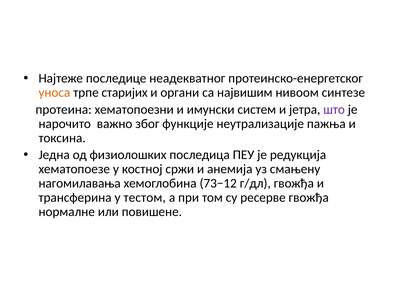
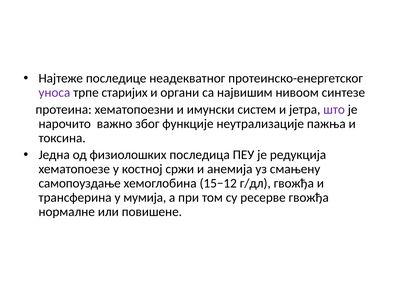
уноса colour: orange -> purple
нагомилавања: нагомилавања -> самопоуздање
73−12: 73−12 -> 15−12
тестом: тестом -> мумија
